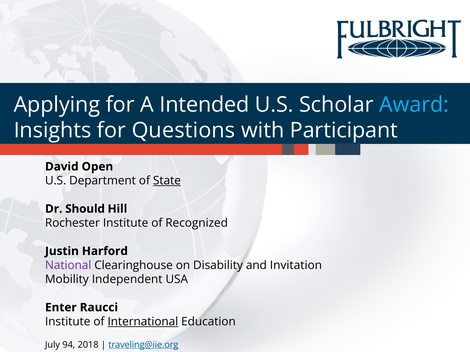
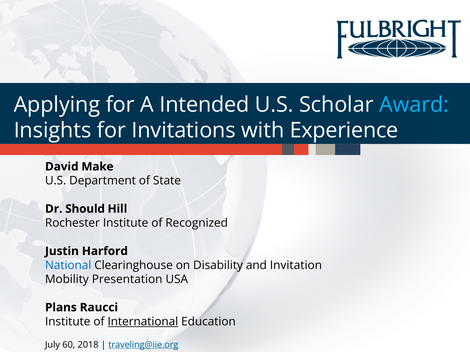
Questions: Questions -> Invitations
Participant: Participant -> Experience
Open: Open -> Make
State underline: present -> none
National colour: purple -> blue
Independent: Independent -> Presentation
Enter: Enter -> Plans
94: 94 -> 60
